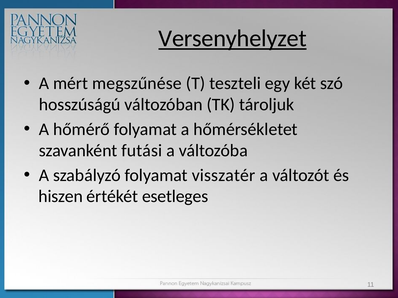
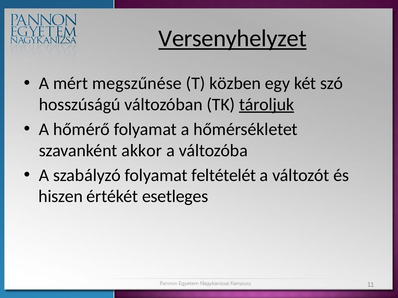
teszteli: teszteli -> közben
tároljuk underline: none -> present
futási: futási -> akkor
visszatér: visszatér -> feltételét
